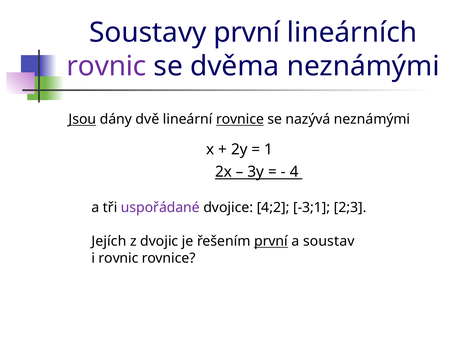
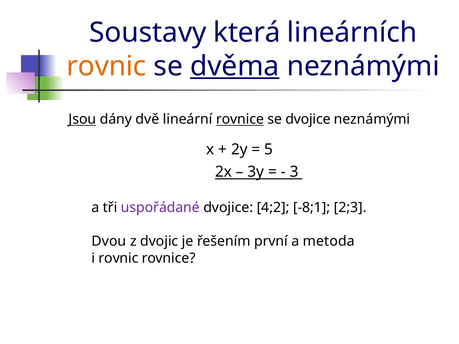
Soustavy první: první -> která
rovnic at (107, 66) colour: purple -> orange
dvěma underline: none -> present
se nazývá: nazývá -> dvojice
1: 1 -> 5
4: 4 -> 3
-3;1: -3;1 -> -8;1
Jejích: Jejích -> Dvou
první at (271, 241) underline: present -> none
soustav: soustav -> metoda
